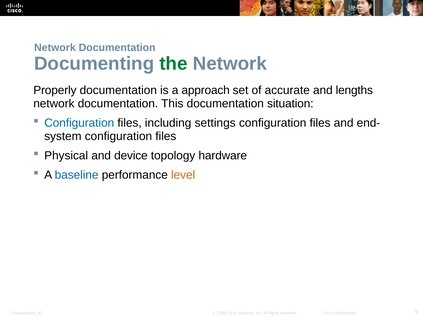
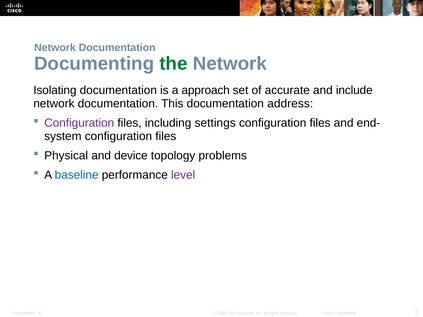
Properly: Properly -> Isolating
lengths: lengths -> include
situation: situation -> address
Configuration at (79, 123) colour: blue -> purple
hardware: hardware -> problems
level colour: orange -> purple
